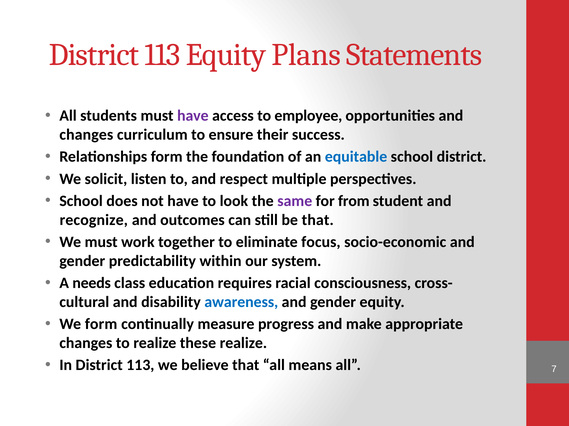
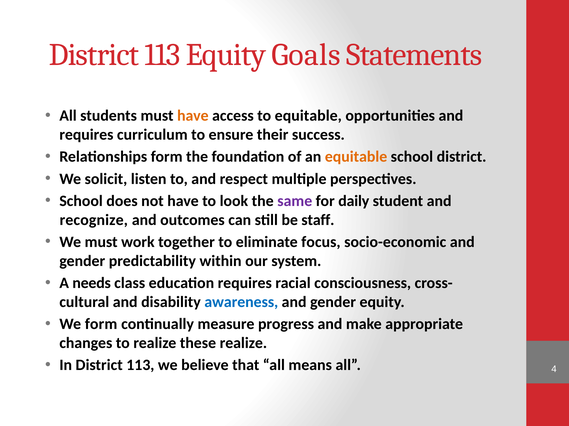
Plans: Plans -> Goals
have at (193, 116) colour: purple -> orange
to employee: employee -> equitable
changes at (86, 135): changes -> requires
equitable at (356, 157) colour: blue -> orange
from: from -> daily
be that: that -> staff
7: 7 -> 4
